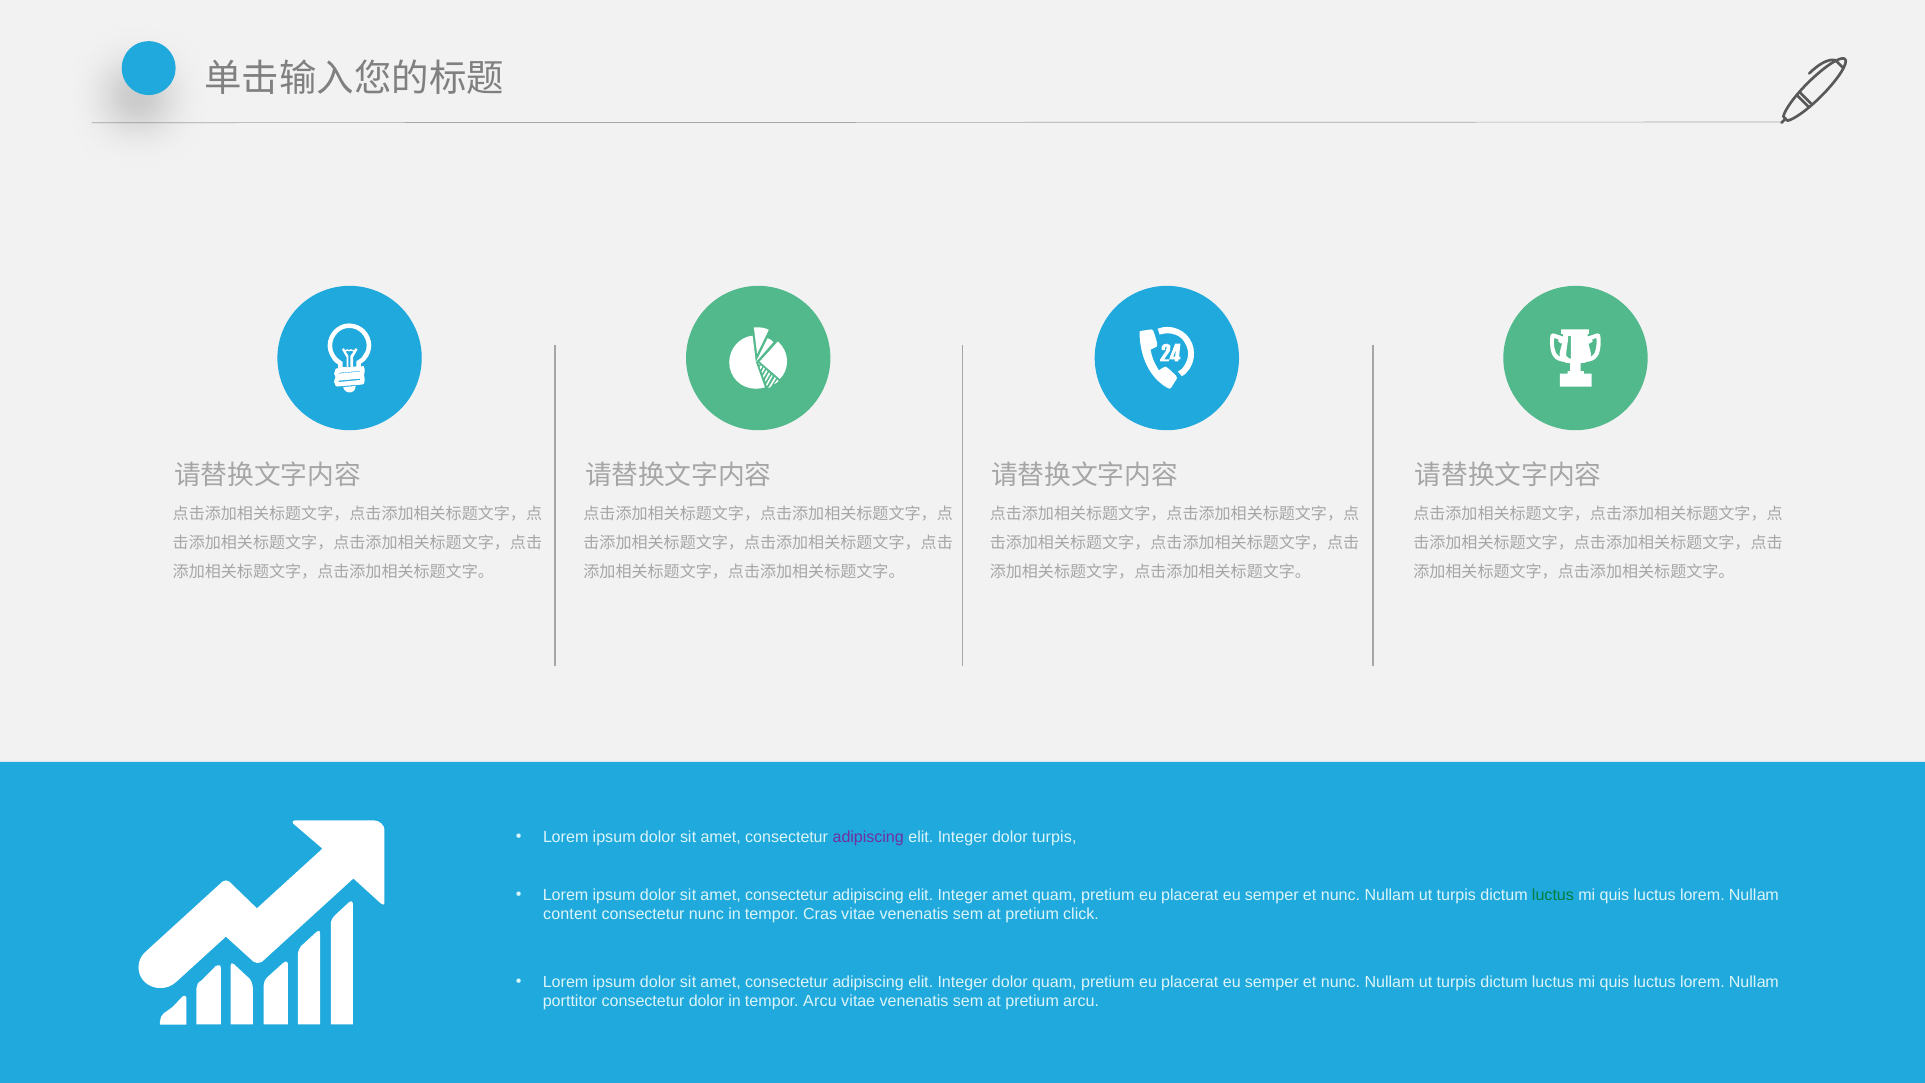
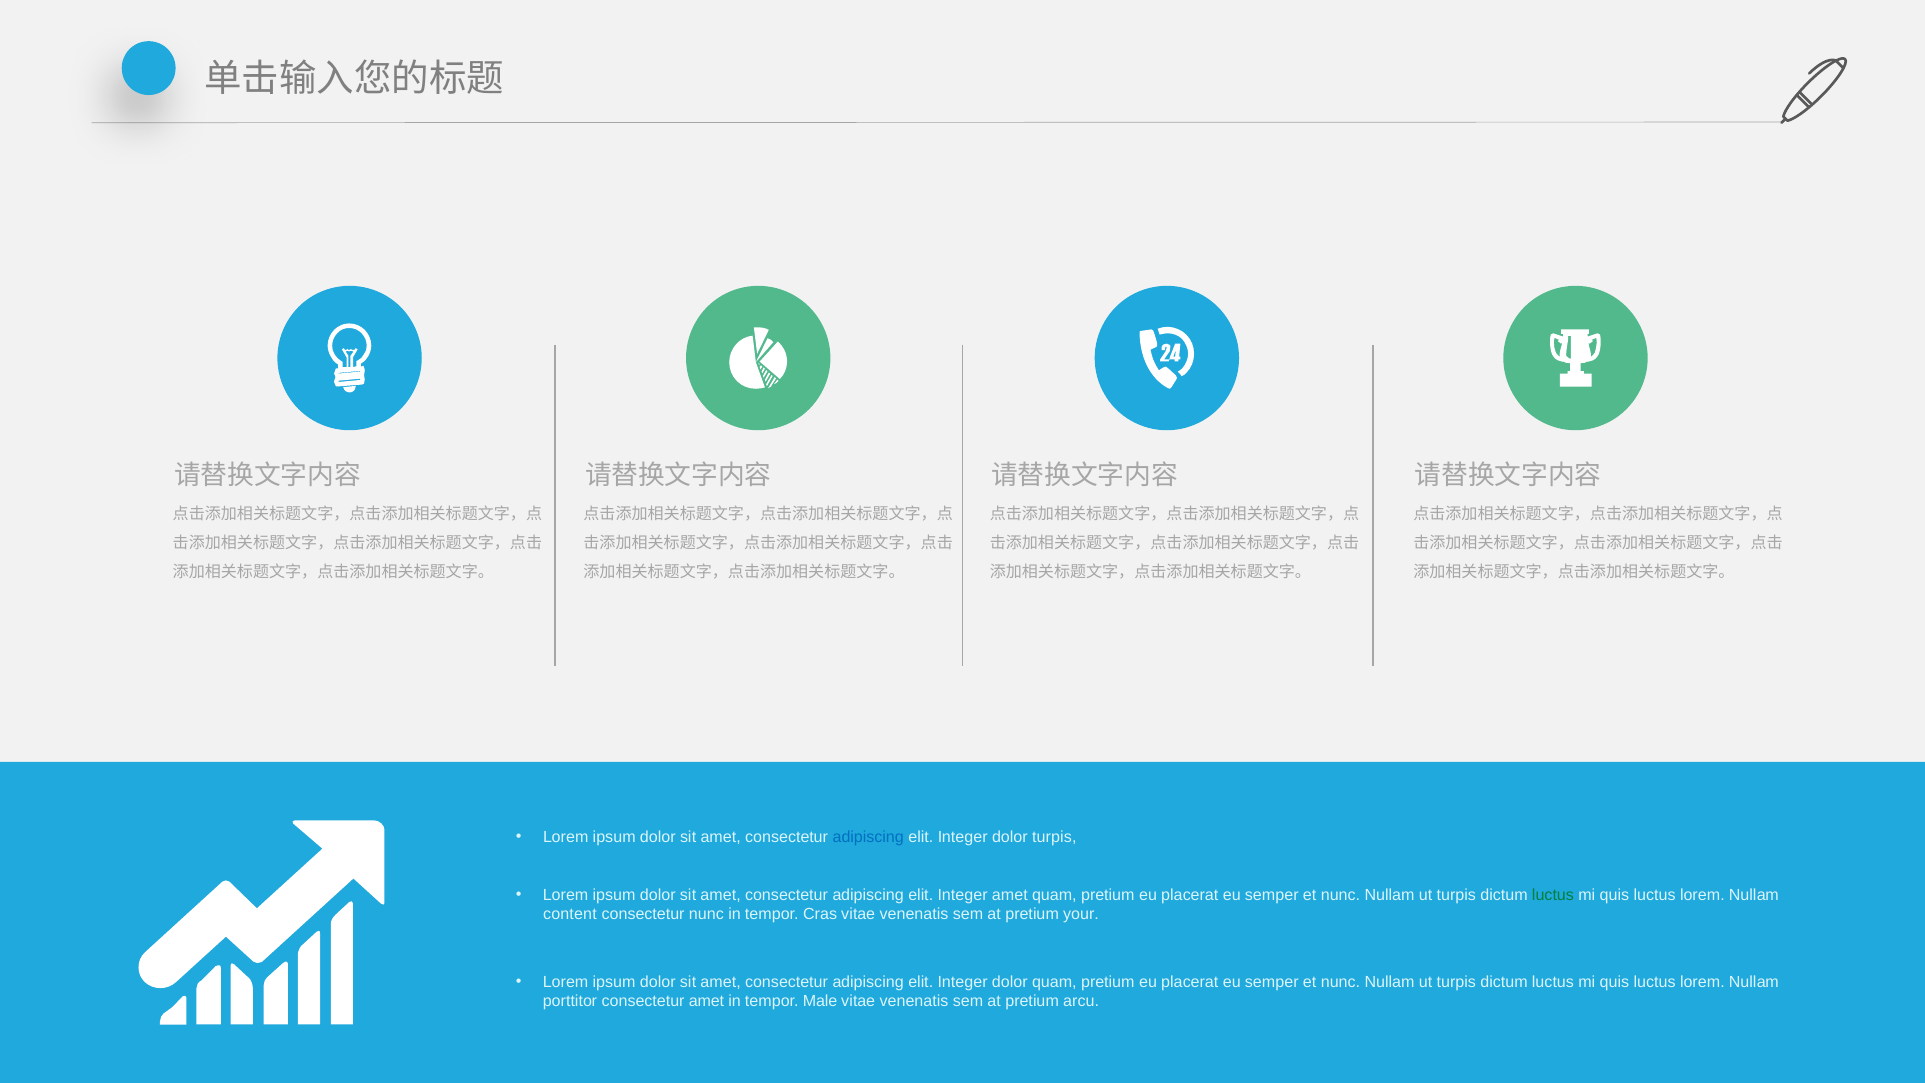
adipiscing at (868, 837) colour: purple -> blue
click: click -> your
consectetur dolor: dolor -> amet
tempor Arcu: Arcu -> Male
